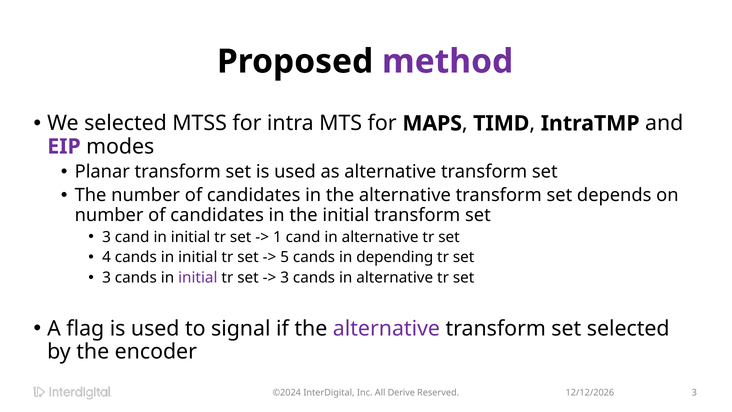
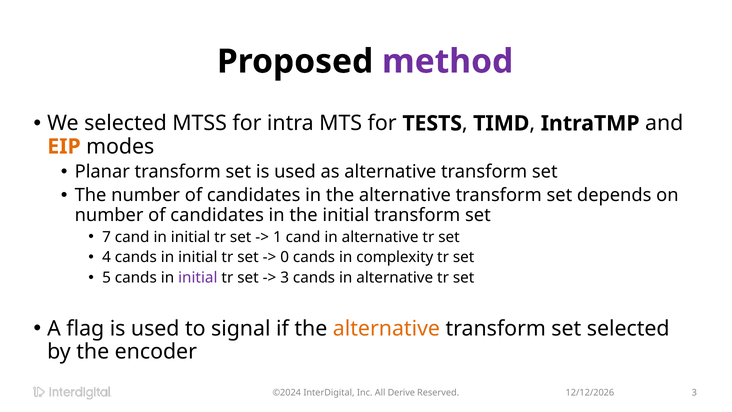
MAPS: MAPS -> TESTS
EIP colour: purple -> orange
3 at (106, 237): 3 -> 7
5: 5 -> 0
depending: depending -> complexity
3 at (106, 277): 3 -> 5
alternative at (386, 328) colour: purple -> orange
